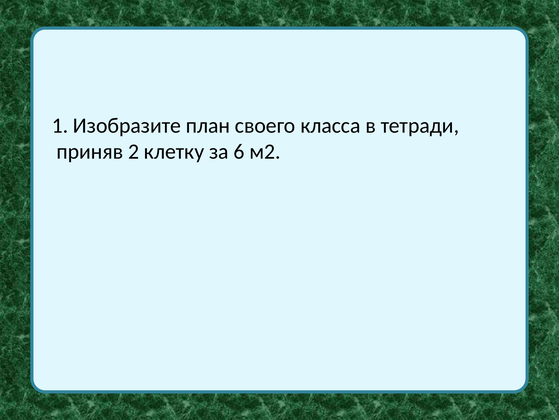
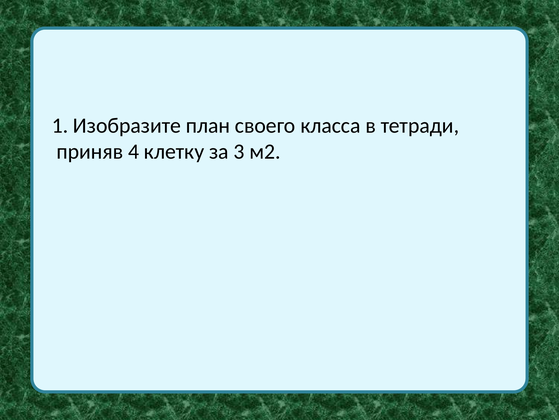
2: 2 -> 4
6: 6 -> 3
